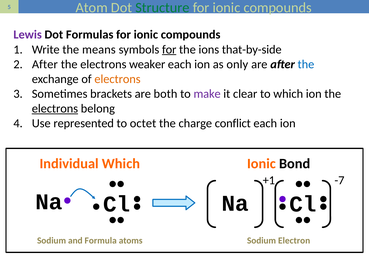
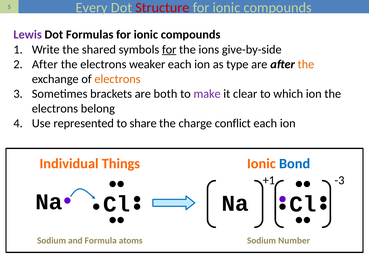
Atom: Atom -> Every
Structure colour: green -> red
means: means -> shared
that-by-side: that-by-side -> give-by-side
only: only -> type
the at (306, 64) colour: blue -> orange
electrons at (55, 108) underline: present -> none
octet: octet -> share
Individual Which: Which -> Things
Bond colour: black -> blue
-7: -7 -> -3
Electron: Electron -> Number
